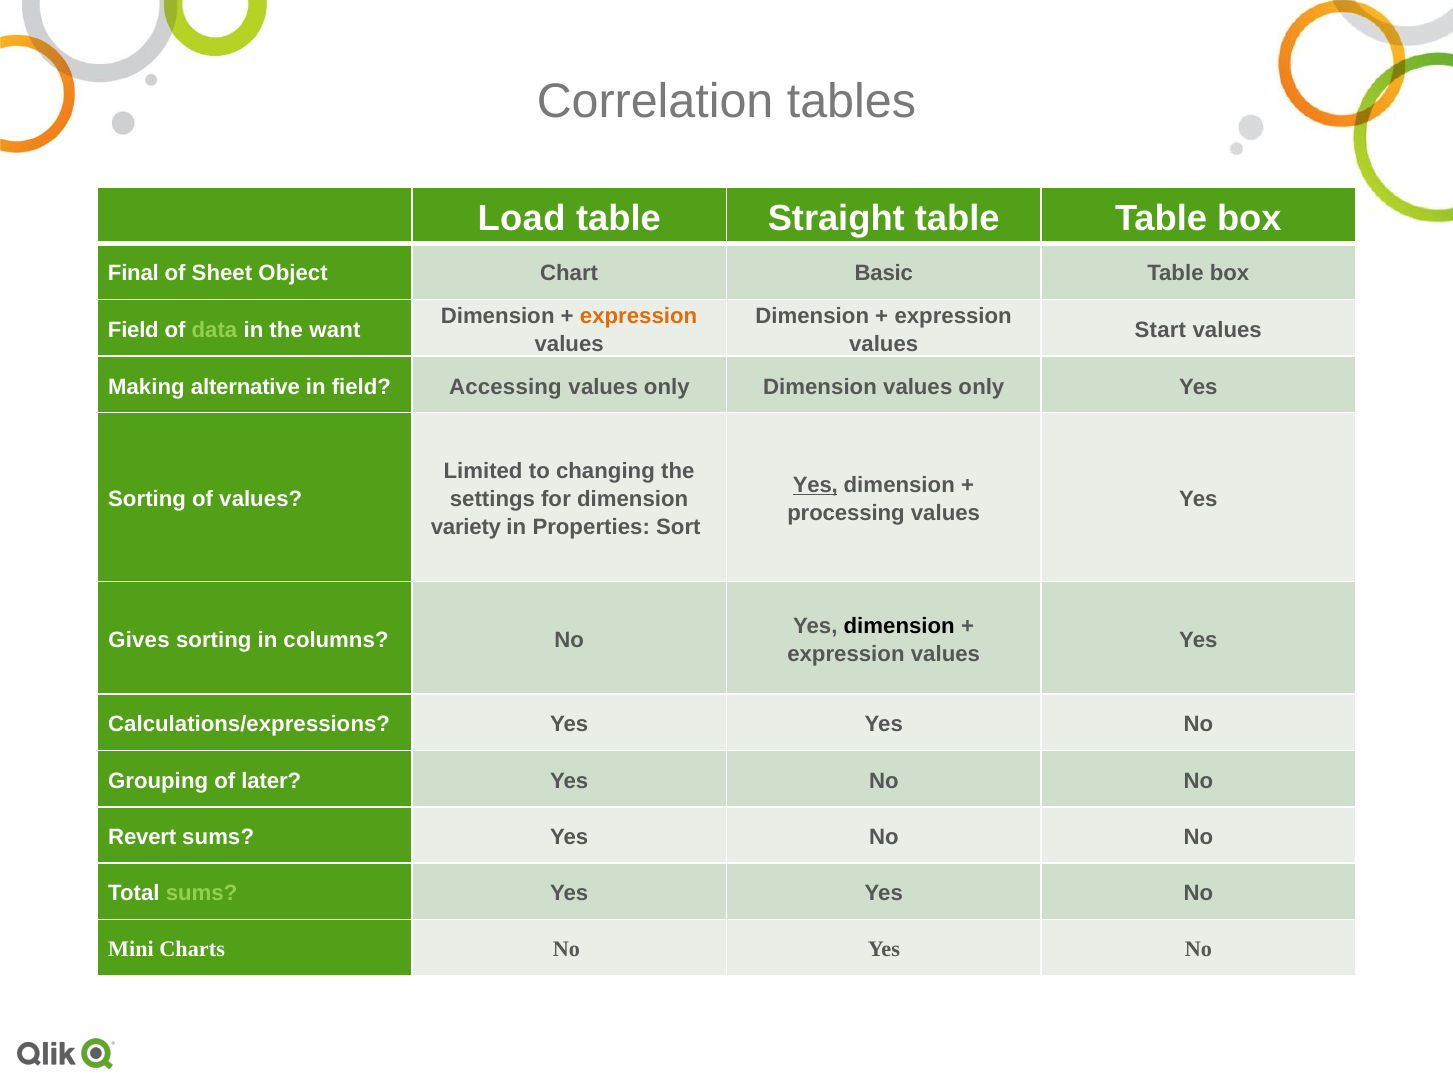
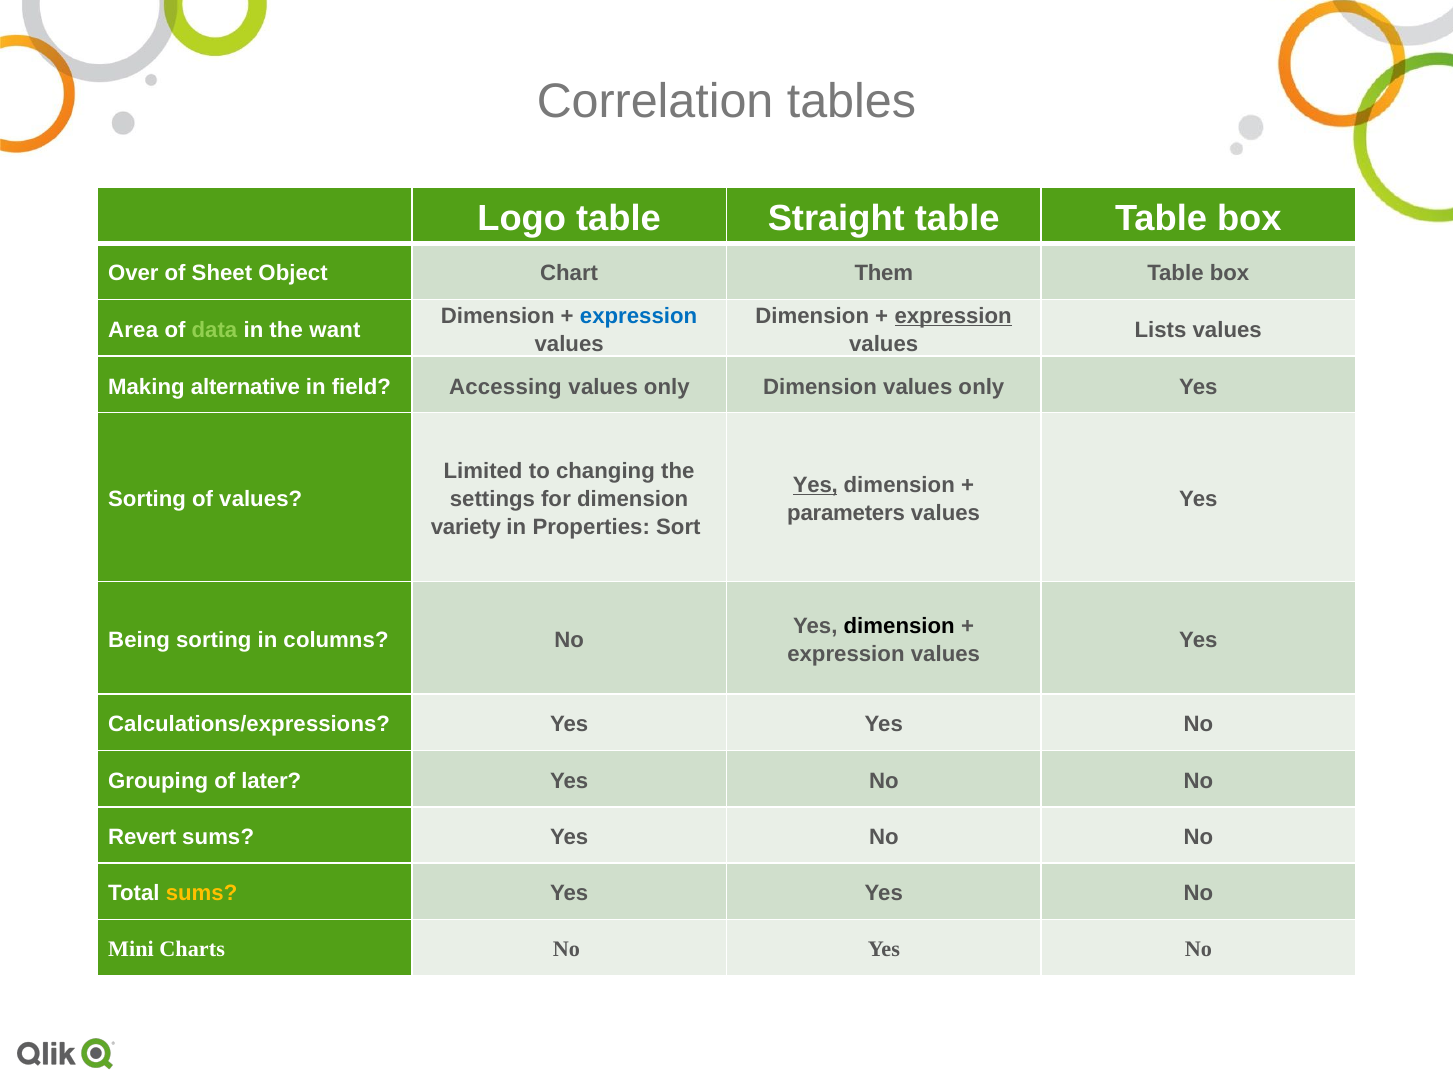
Load: Load -> Logo
Final: Final -> Over
Basic: Basic -> Them
expression at (639, 316) colour: orange -> blue
expression at (953, 316) underline: none -> present
Field at (133, 330): Field -> Area
Start: Start -> Lists
processing: processing -> parameters
Gives: Gives -> Being
sums at (202, 893) colour: light green -> yellow
